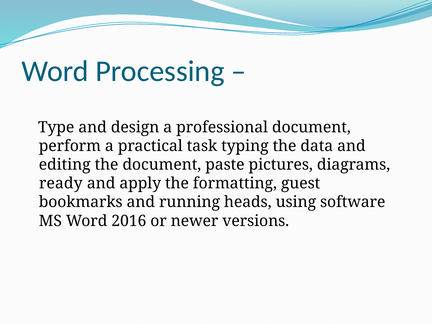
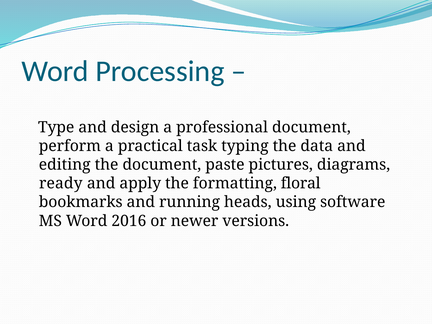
guest: guest -> floral
